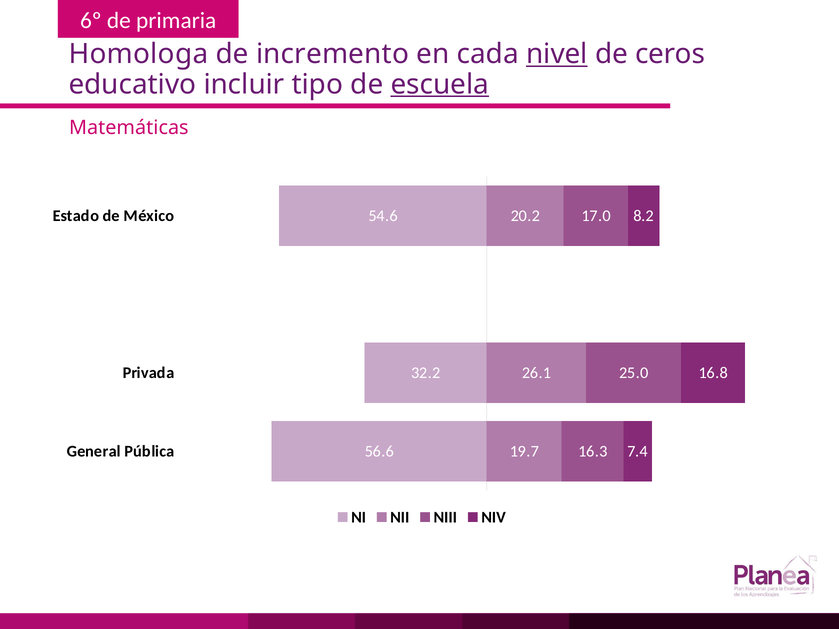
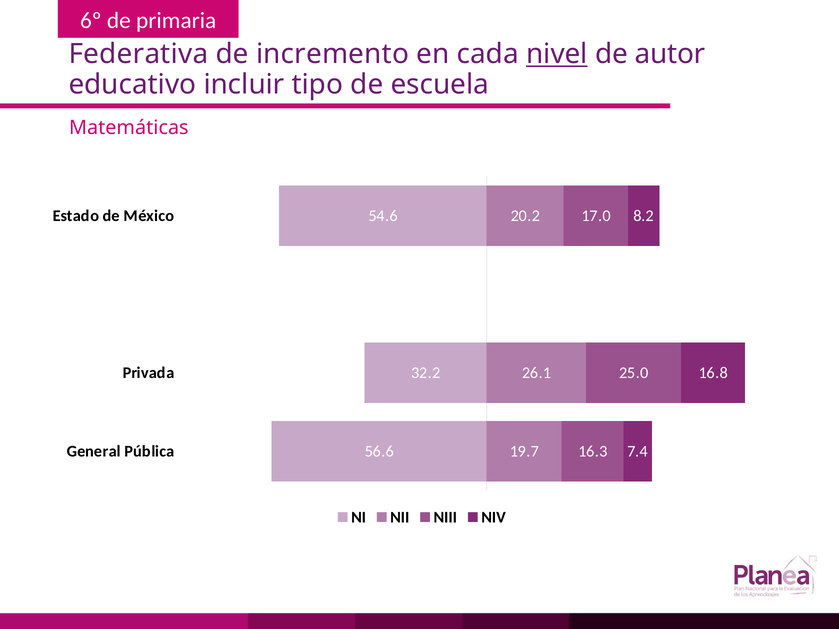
Homologa: Homologa -> Federativa
ceros: ceros -> autor
escuela underline: present -> none
